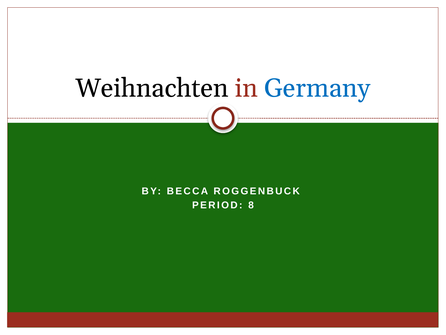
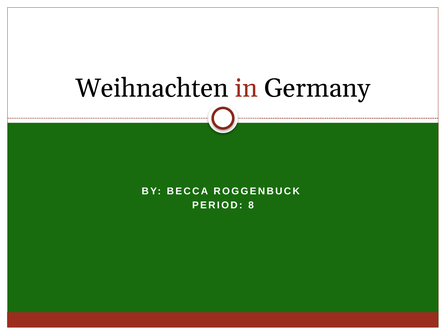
Germany colour: blue -> black
